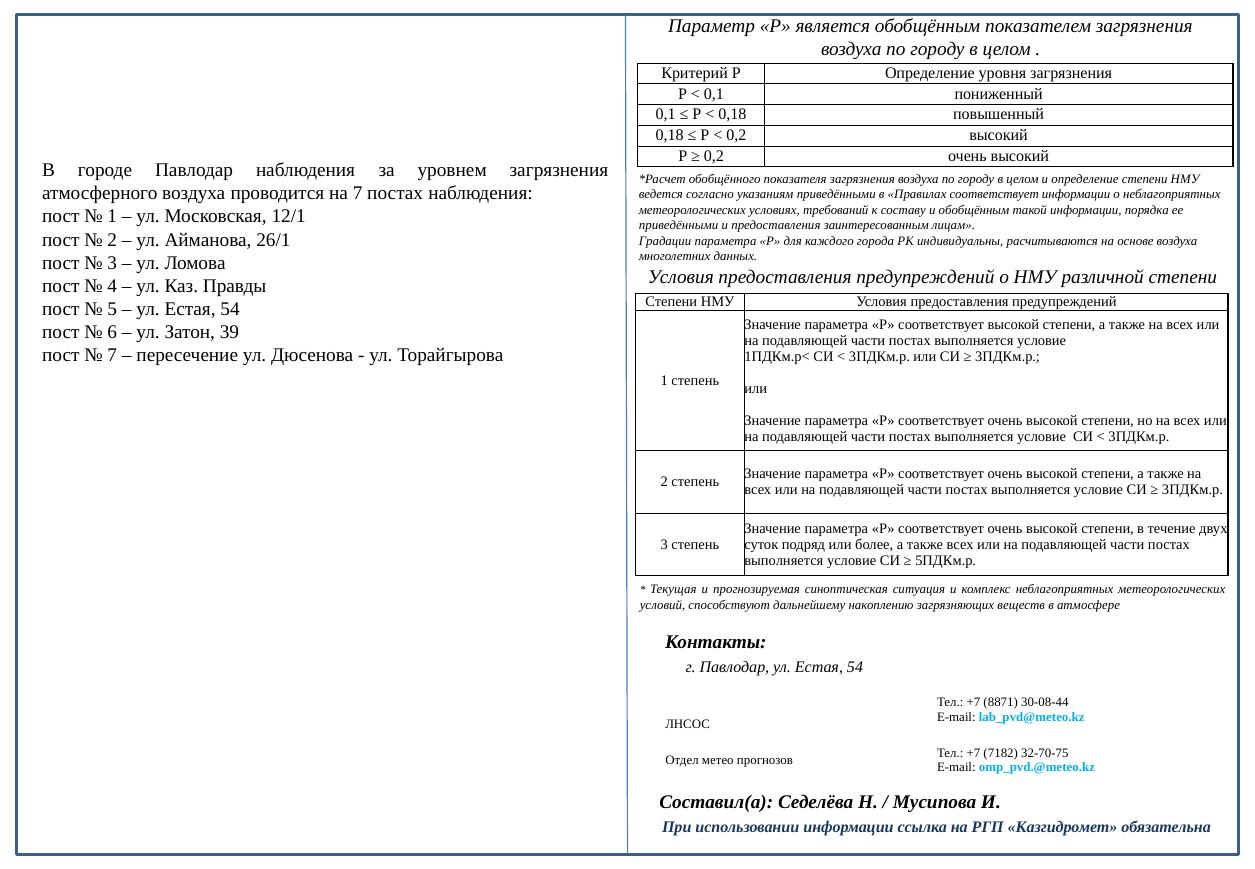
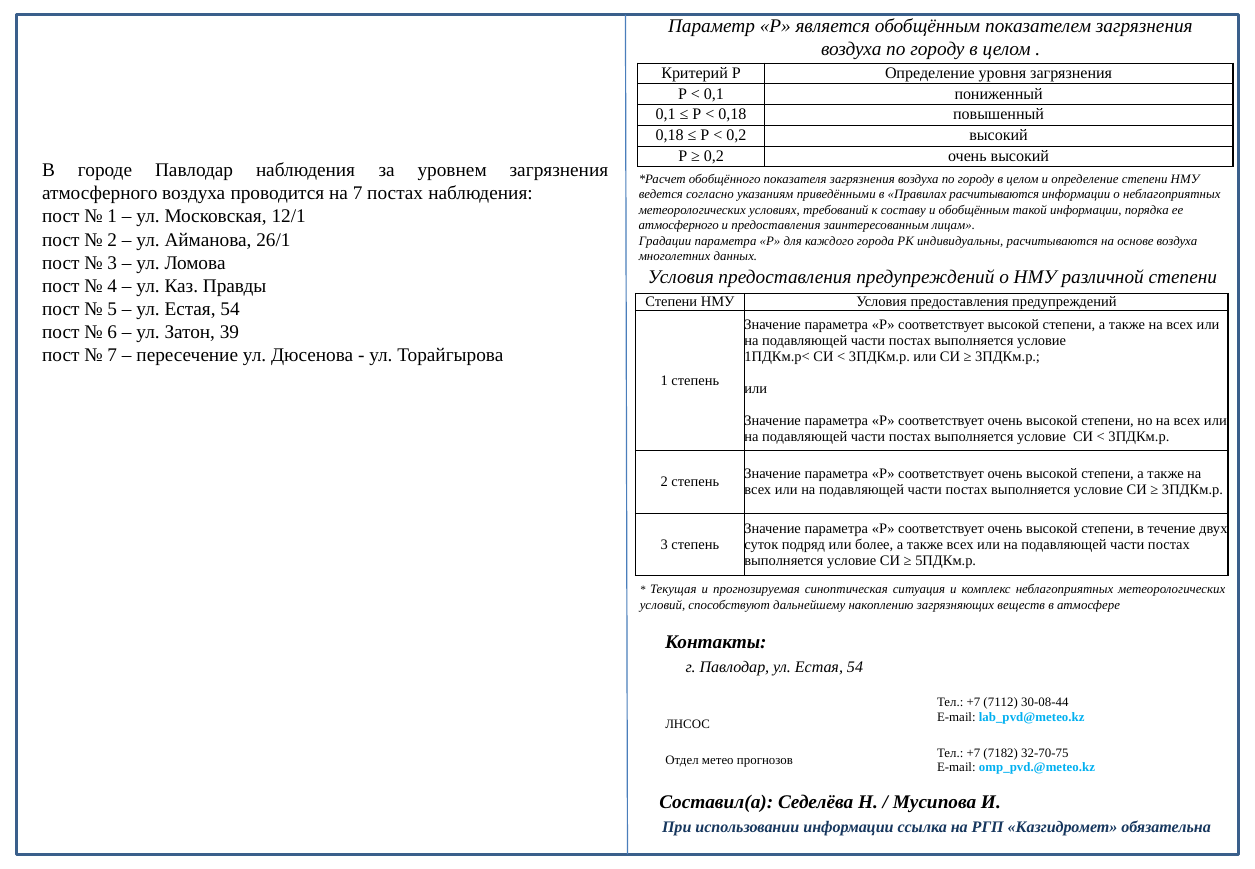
Правилах соответствует: соответствует -> расчитываются
приведёнными at (679, 225): приведёнными -> атмосферного
8871: 8871 -> 7112
